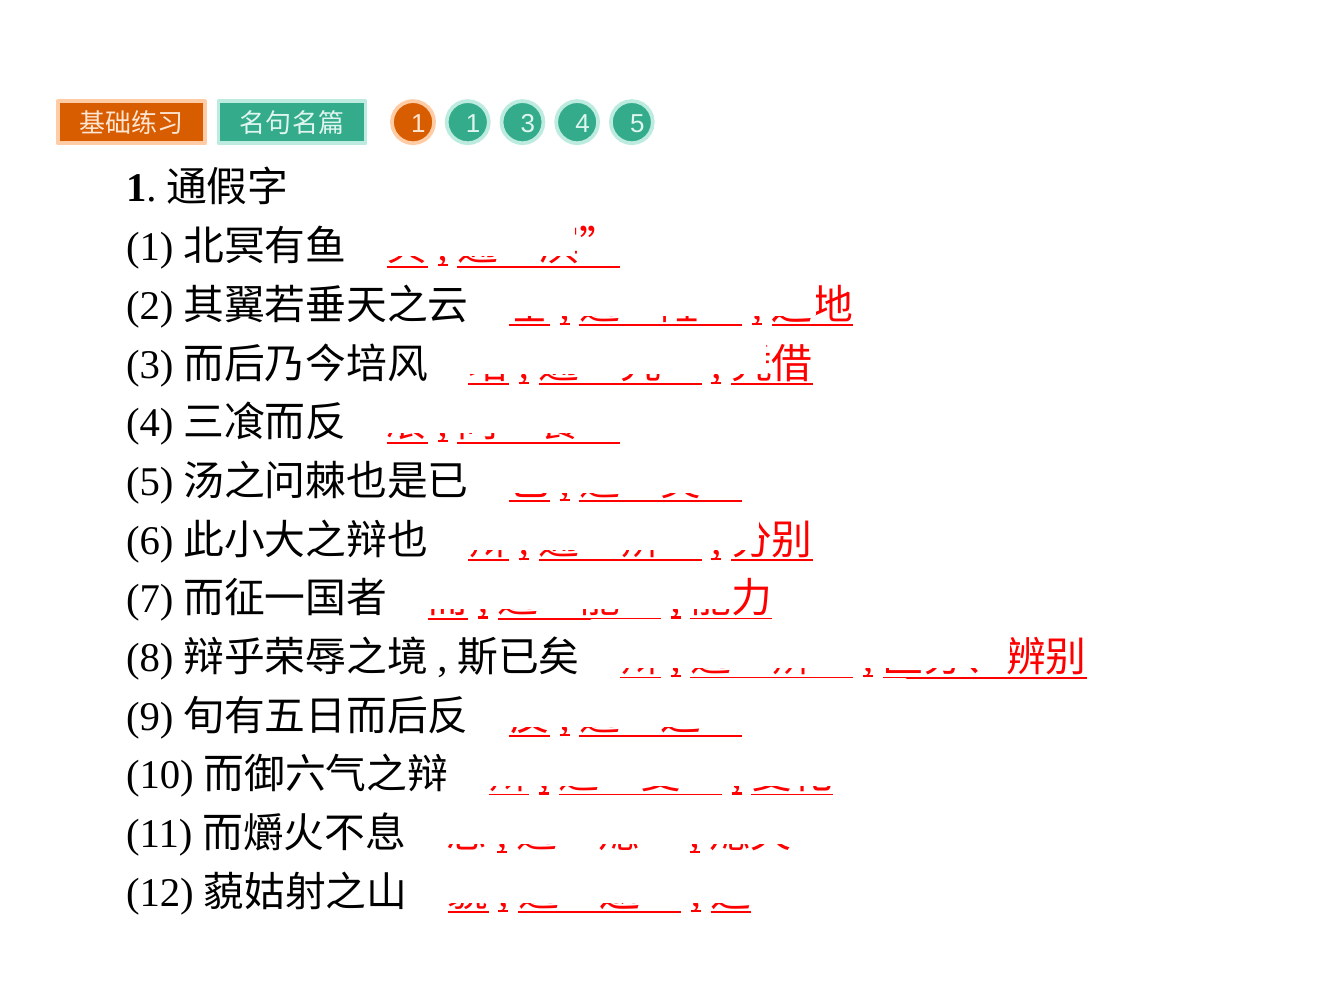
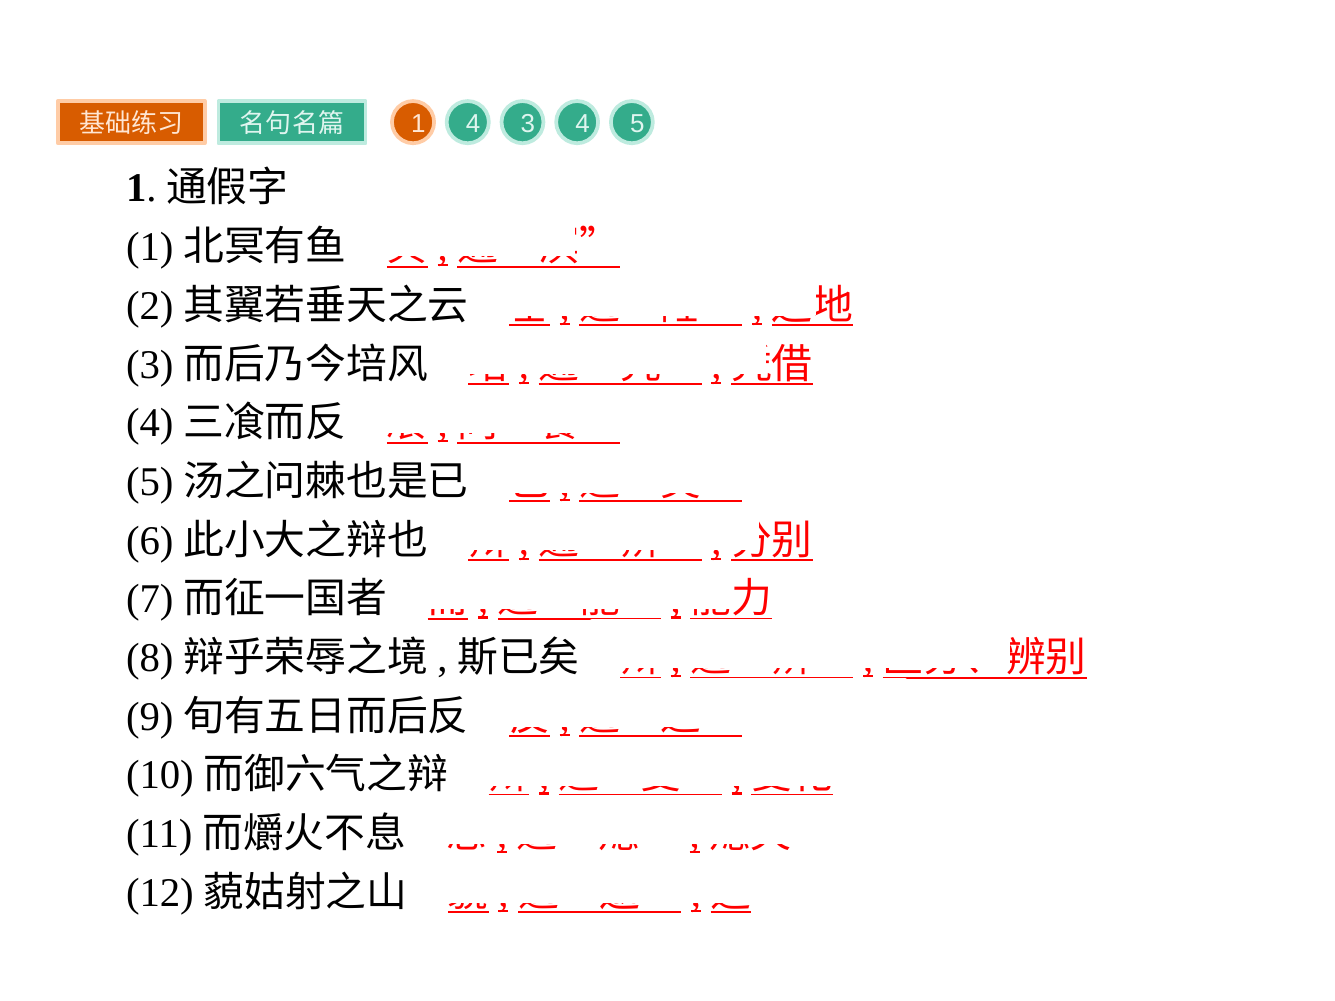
1 1: 1 -> 4
